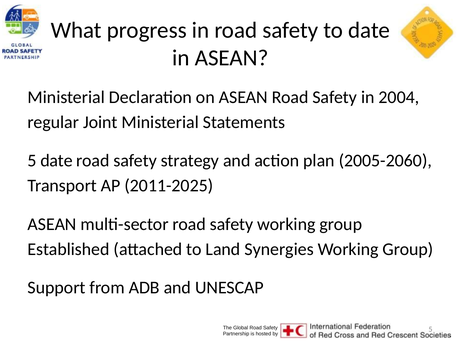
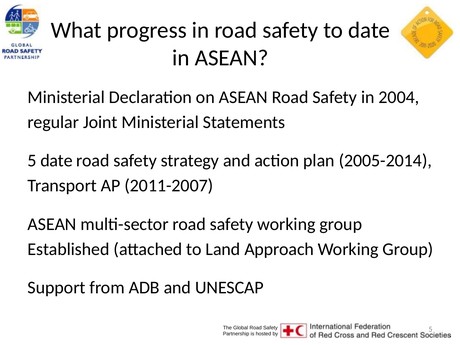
2005-2060: 2005-2060 -> 2005-2014
2011-2025: 2011-2025 -> 2011-2007
Synergies: Synergies -> Approach
